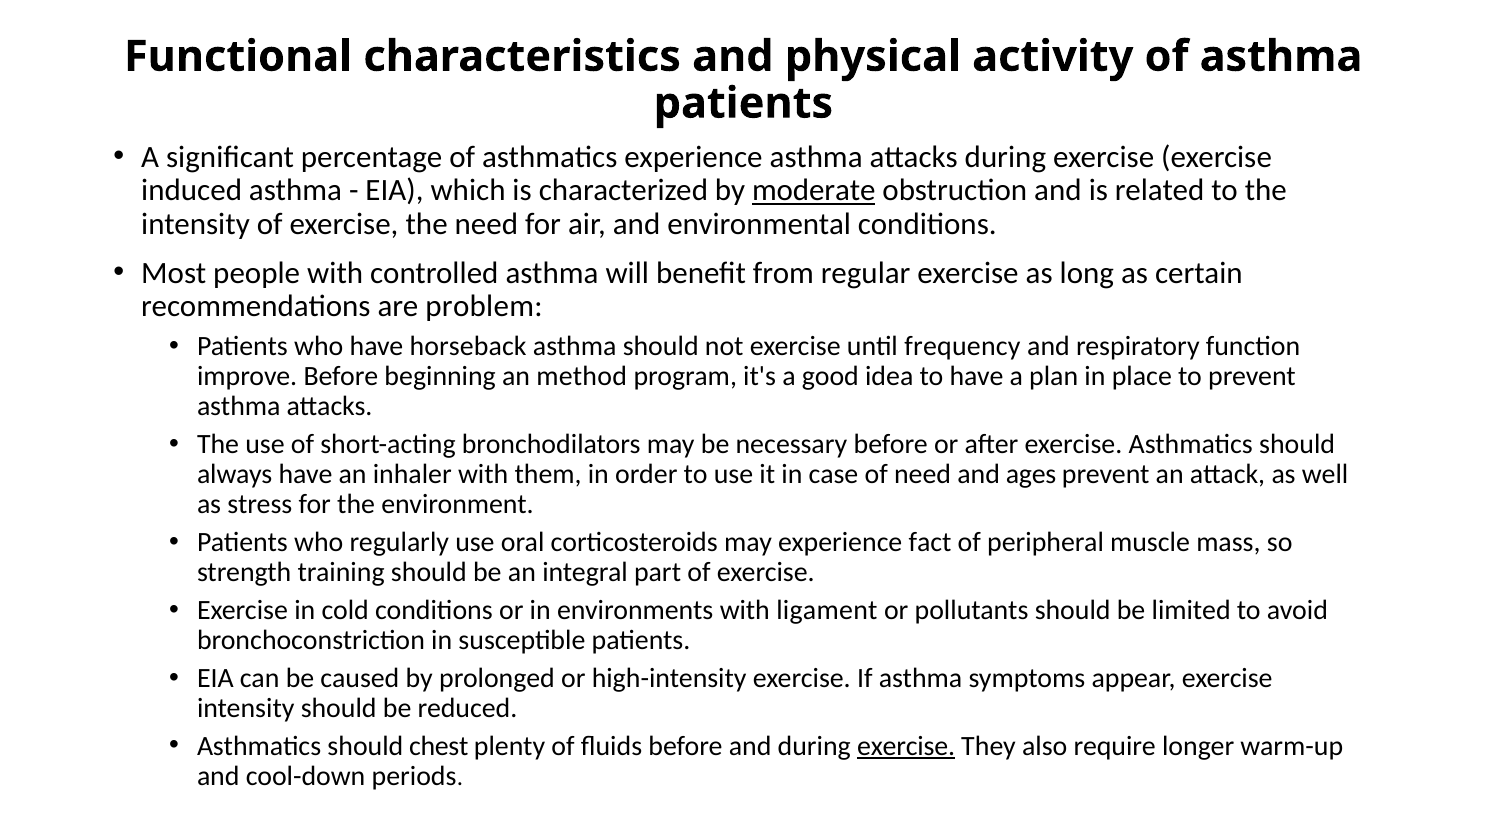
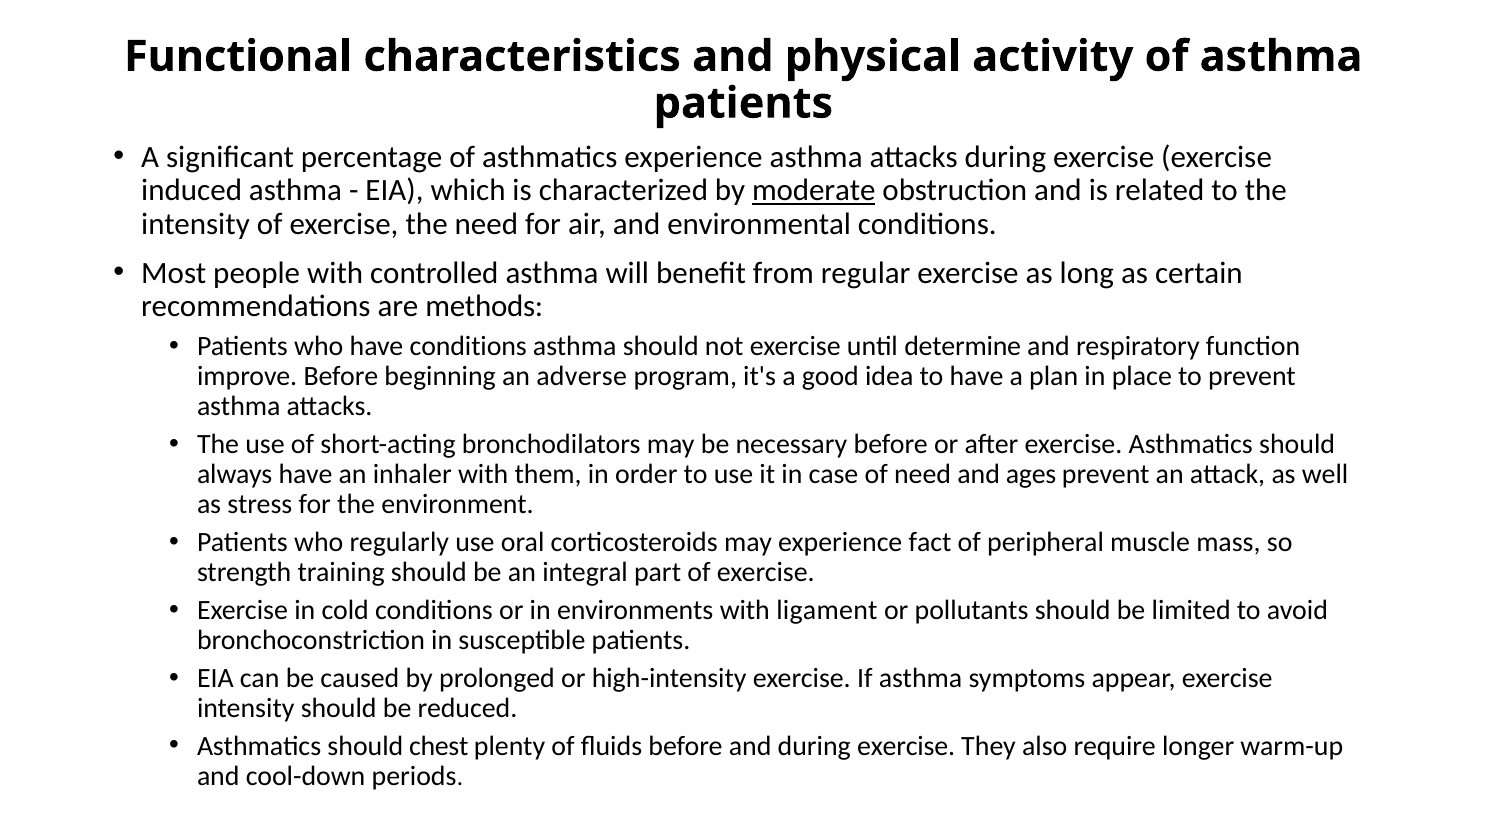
problem: problem -> methods
have horseback: horseback -> conditions
frequency: frequency -> determine
method: method -> adverse
exercise at (906, 746) underline: present -> none
